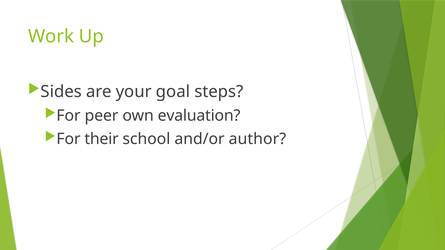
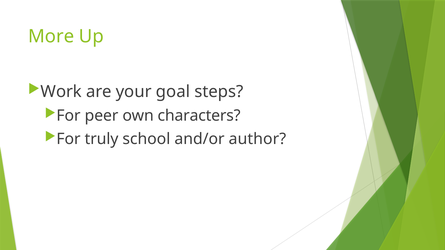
Work: Work -> More
Sides: Sides -> Work
evaluation: evaluation -> characters
their: their -> truly
